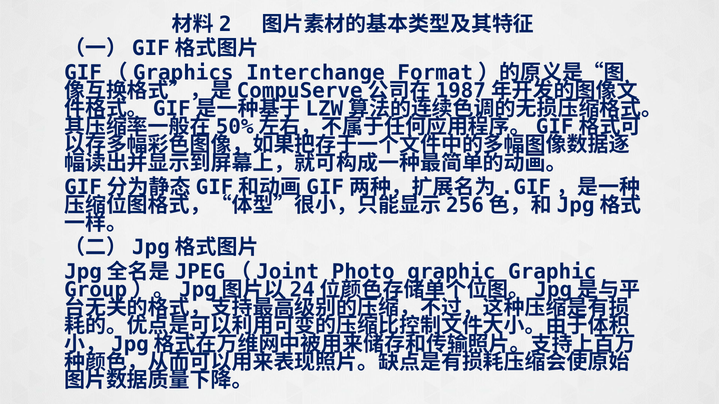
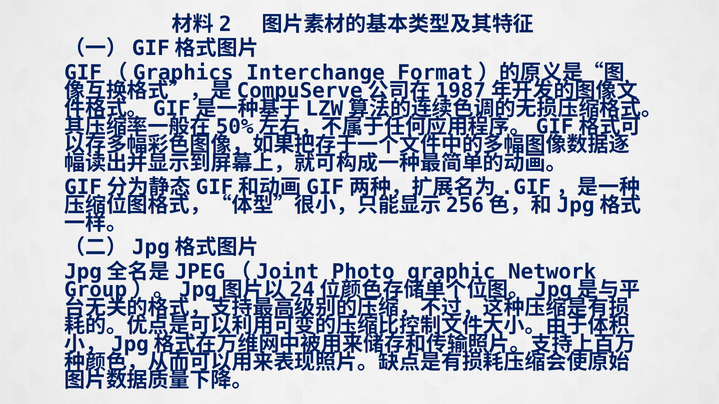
graphic Graphic: Graphic -> Network
